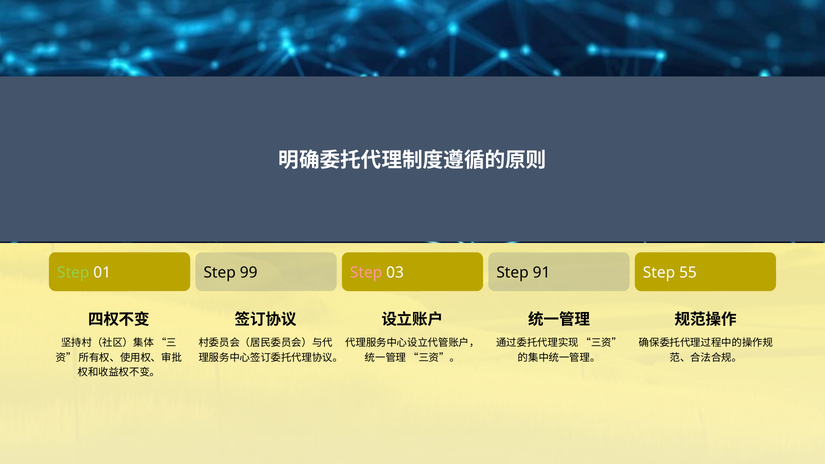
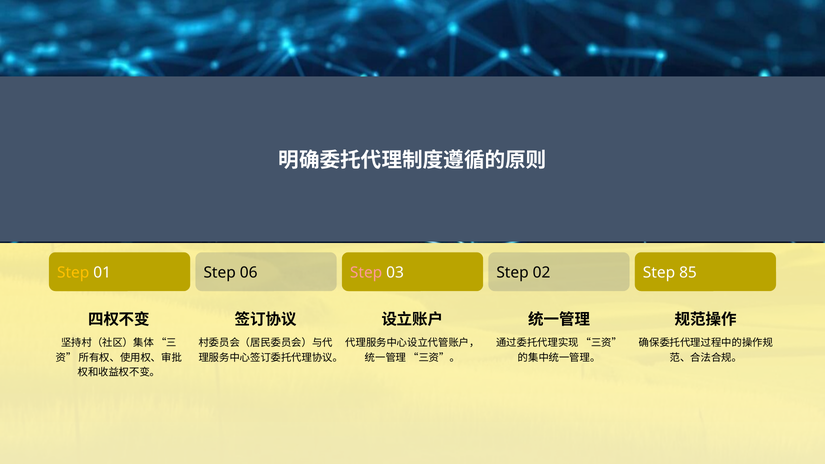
Step at (73, 273) colour: light green -> yellow
99: 99 -> 06
91: 91 -> 02
55: 55 -> 85
